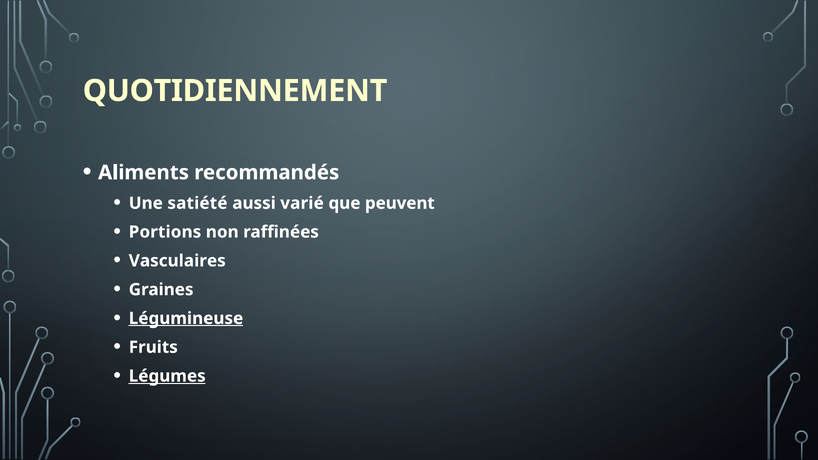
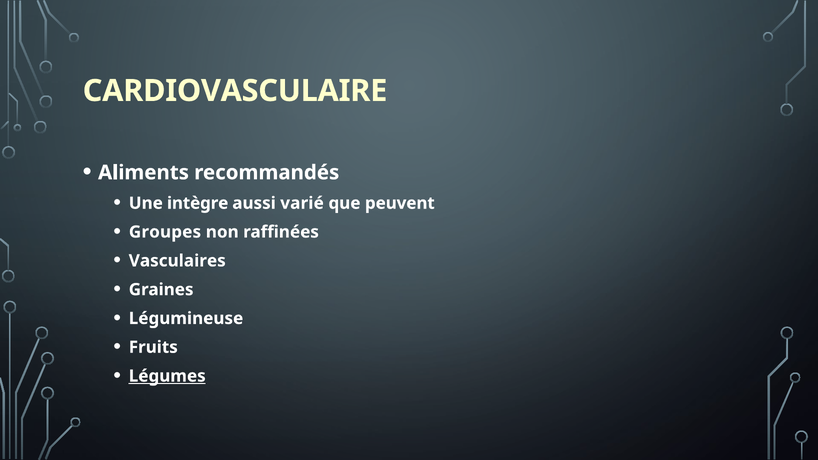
QUOTIDIENNEMENT: QUOTIDIENNEMENT -> CARDIOVASCULAIRE
satiété: satiété -> intègre
Portions: Portions -> Groupes
Légumineuse underline: present -> none
